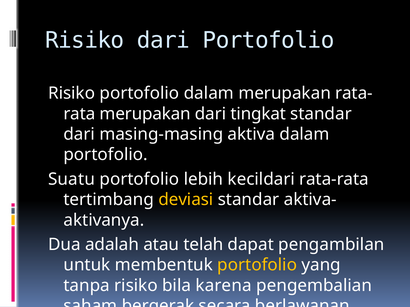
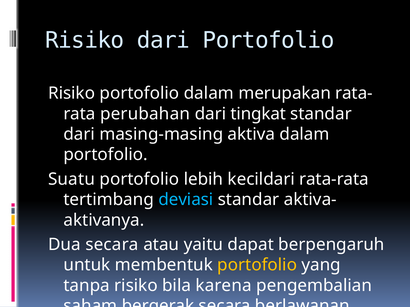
merupakan at (145, 114): merupakan -> perubahan
deviasi colour: yellow -> light blue
Dua adalah: adalah -> secara
telah: telah -> yaitu
pengambilan: pengambilan -> berpengaruh
